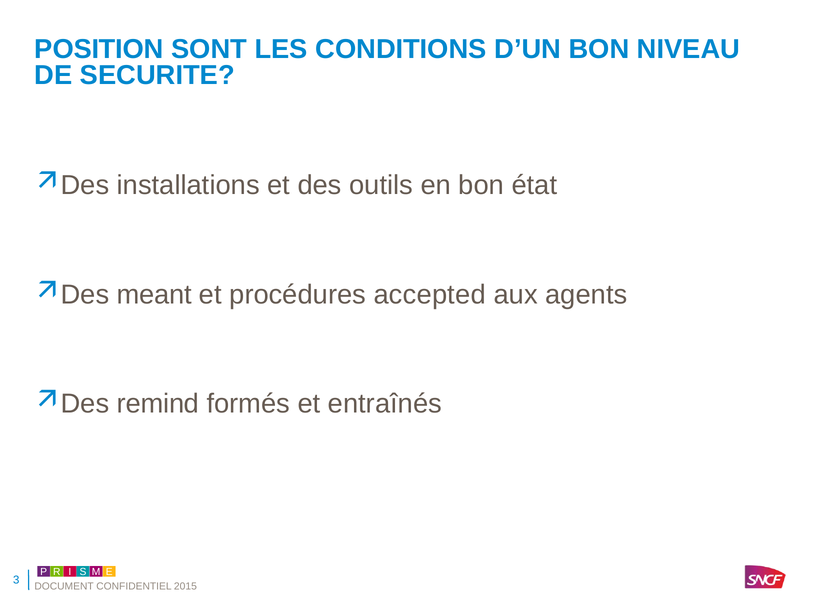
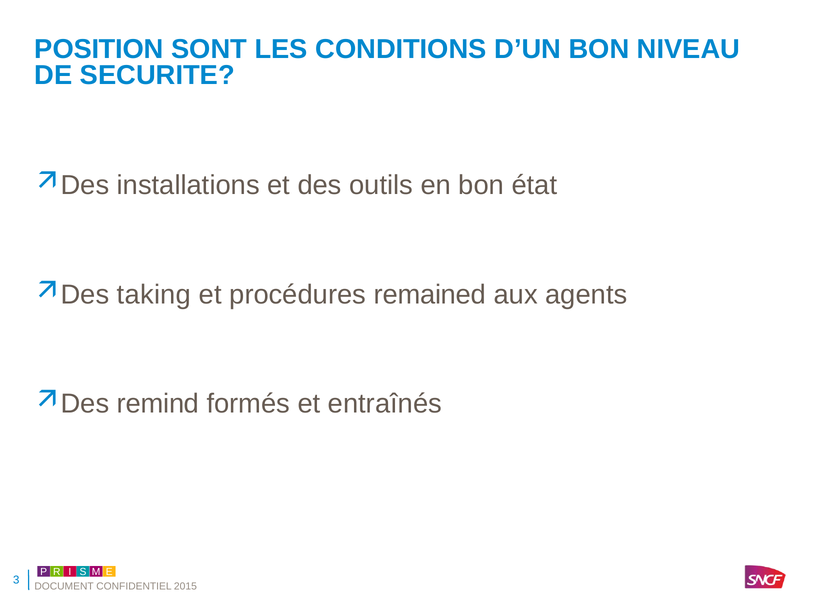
meant: meant -> taking
accepted: accepted -> remained
